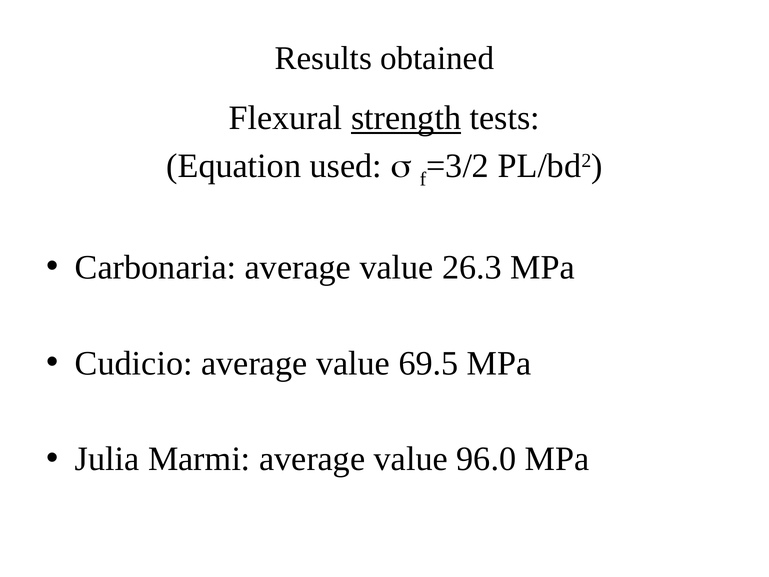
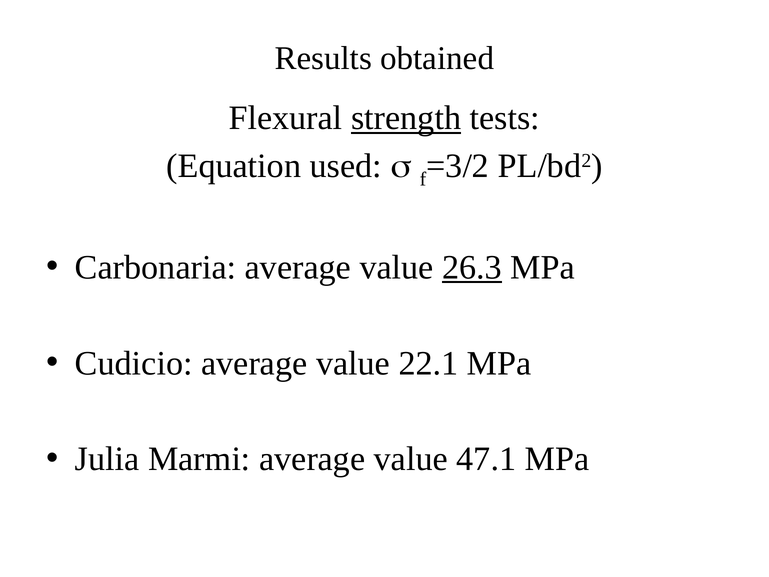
26.3 underline: none -> present
69.5: 69.5 -> 22.1
96.0: 96.0 -> 47.1
